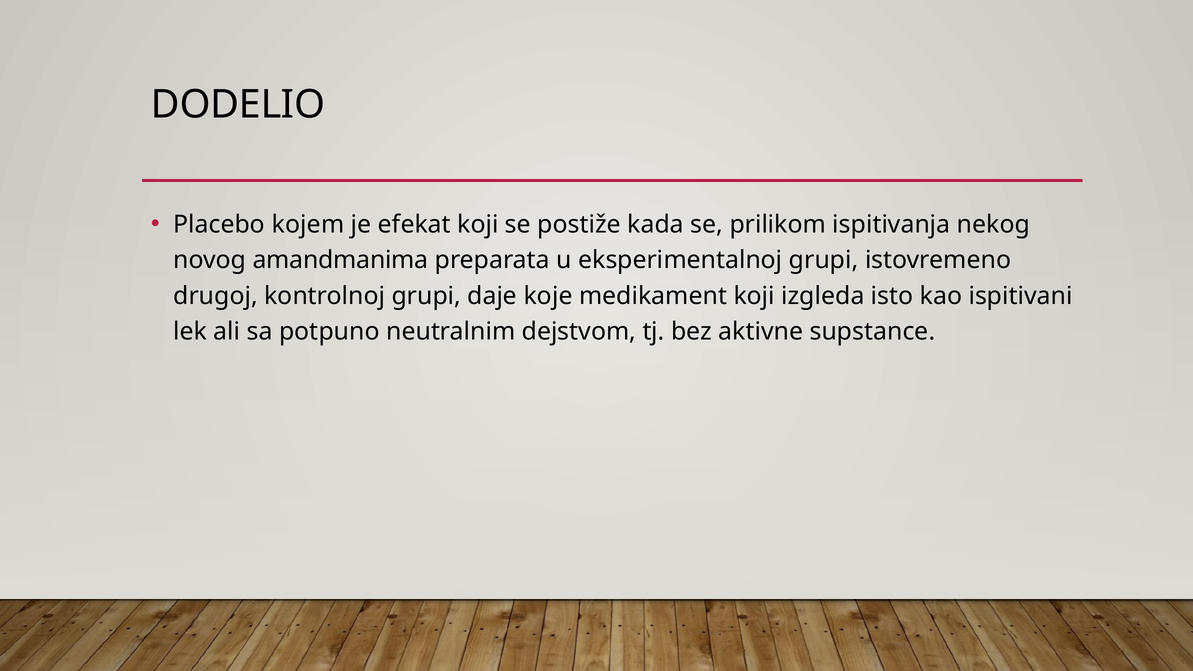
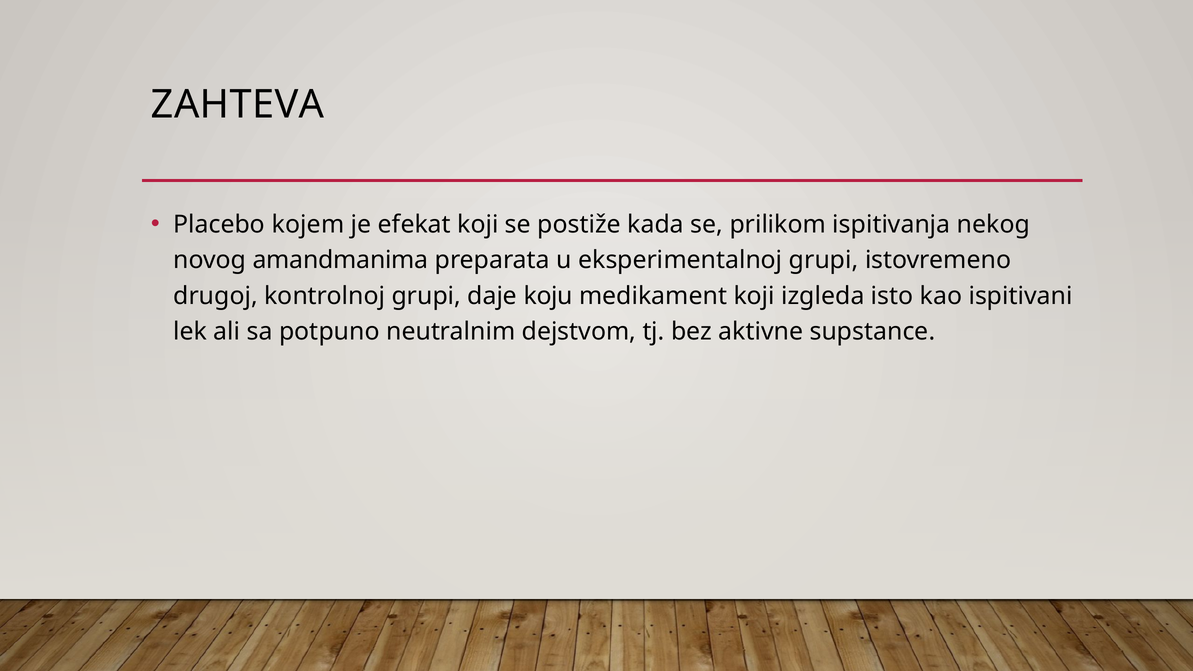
DODELIO: DODELIO -> ZAHTEVA
koje: koje -> koju
